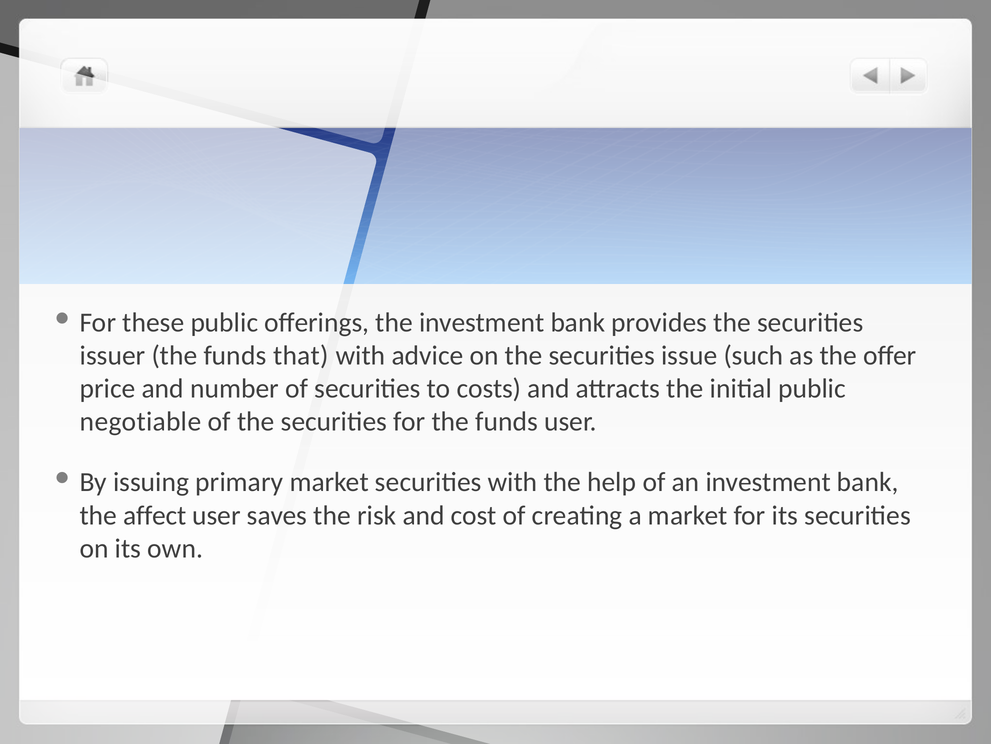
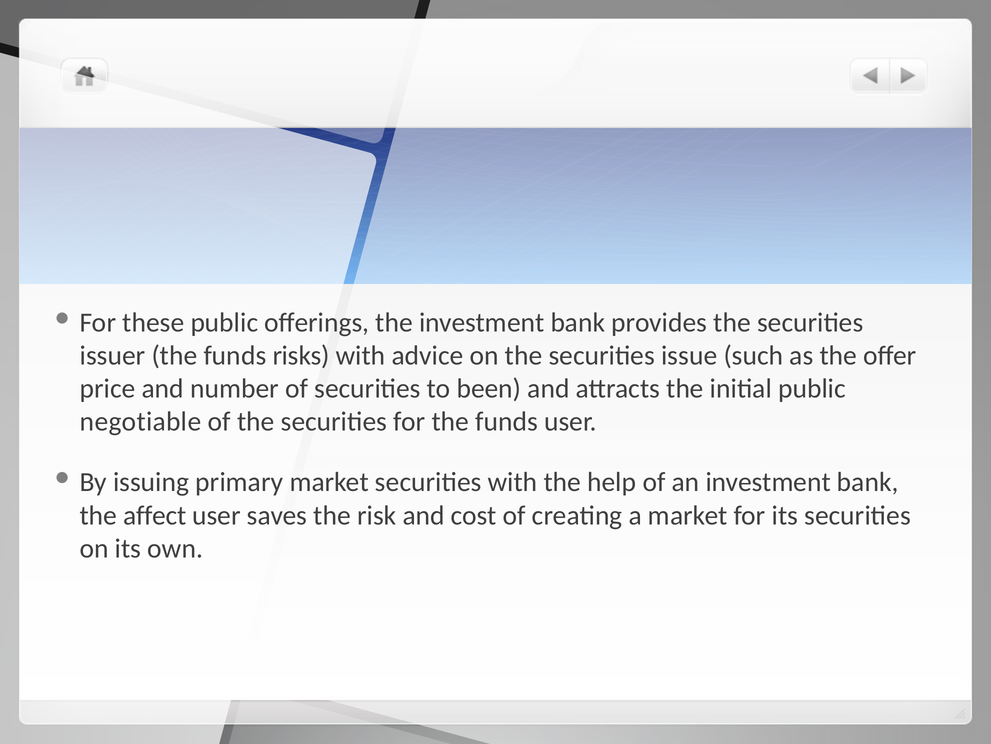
that: that -> risks
costs: costs -> been
